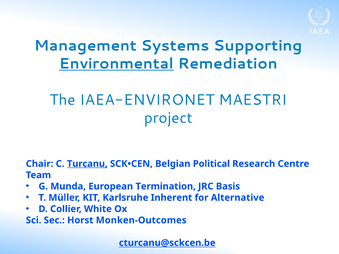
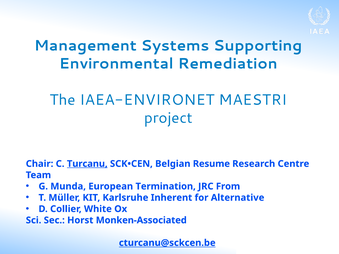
Environmental underline: present -> none
Political: Political -> Resume
Basis: Basis -> From
Monken-Outcomes: Monken-Outcomes -> Monken-Associated
